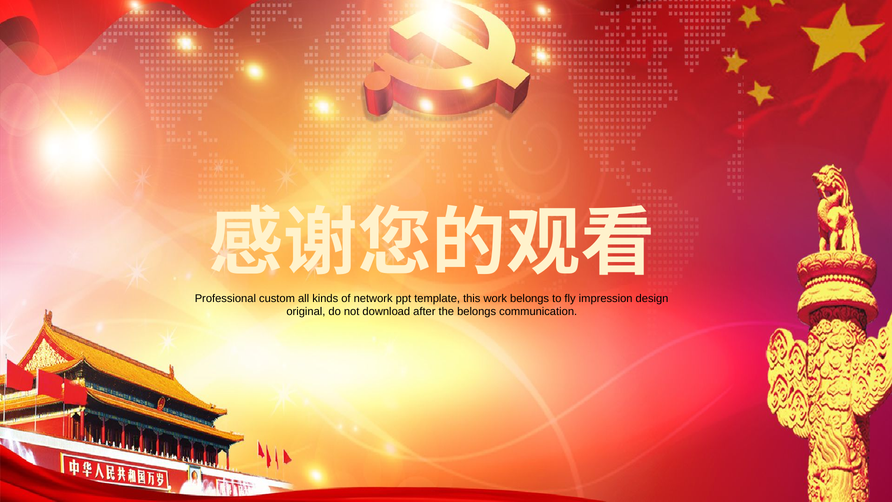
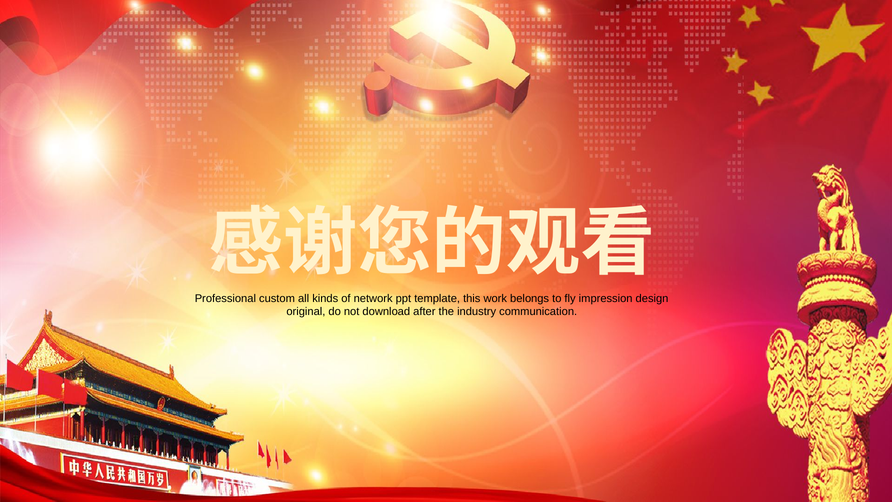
the belongs: belongs -> industry
